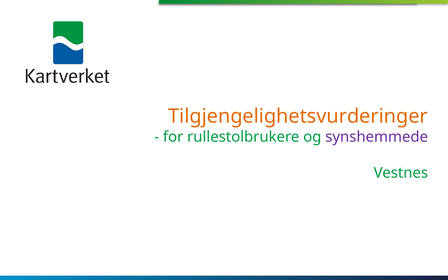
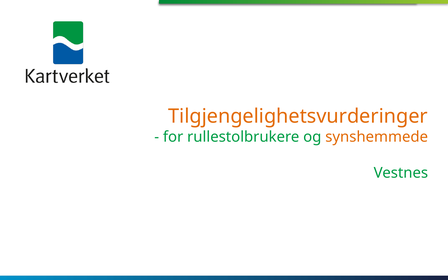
synshemmede colour: purple -> orange
